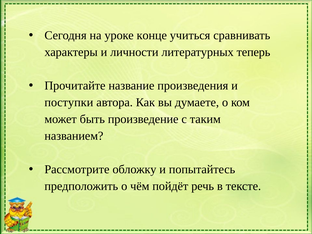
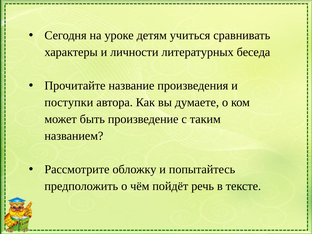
конце: конце -> детям
теперь: теперь -> беседа
